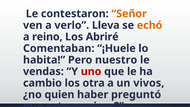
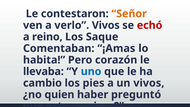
verlo Lleva: Lleva -> Vivos
echó colour: orange -> red
Abriré: Abriré -> Saque
¡Huele: ¡Huele -> ¡Amas
nuestro: nuestro -> corazón
vendas: vendas -> llevaba
uno colour: red -> blue
otra: otra -> pies
